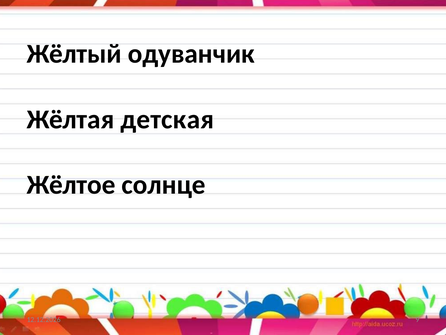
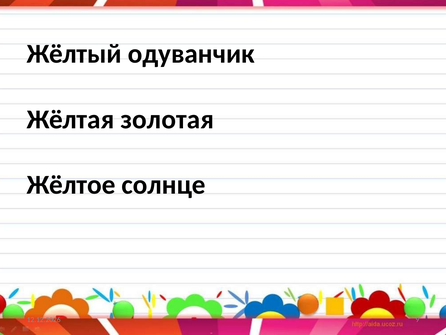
детская: детская -> золотая
